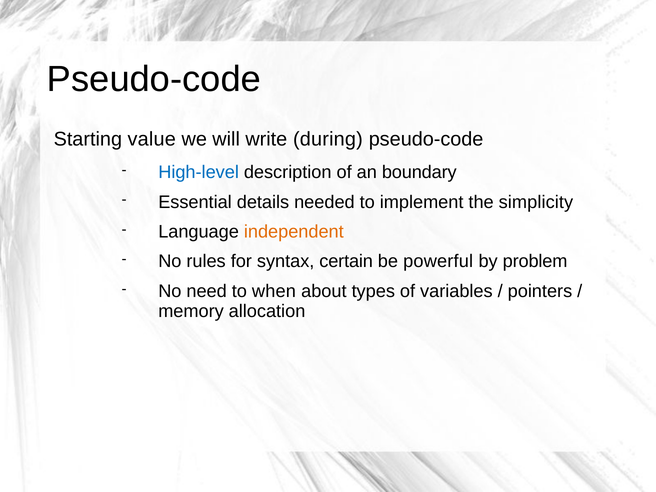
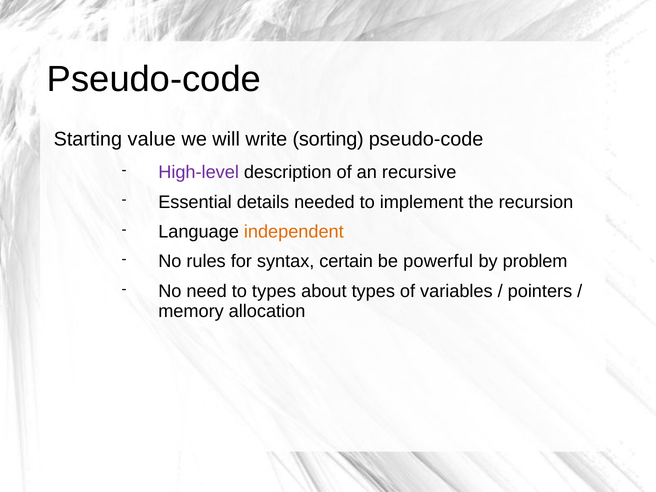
during: during -> sorting
High-level colour: blue -> purple
boundary: boundary -> recursive
simplicity: simplicity -> recursion
to when: when -> types
